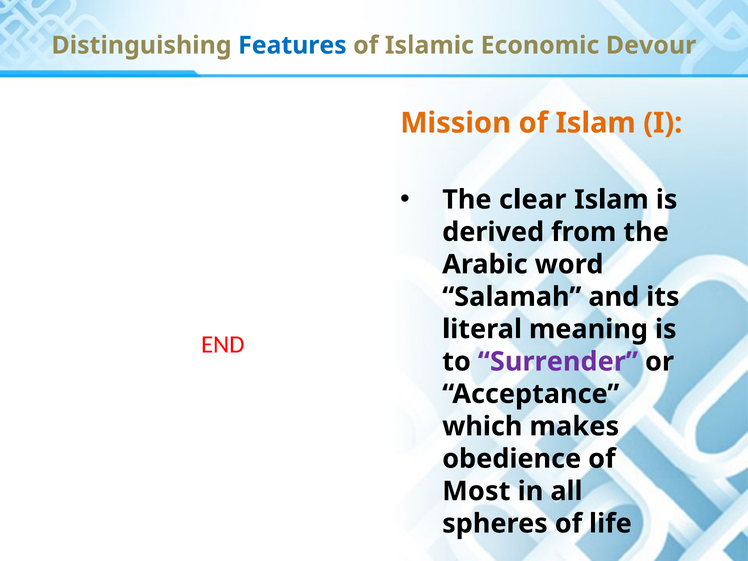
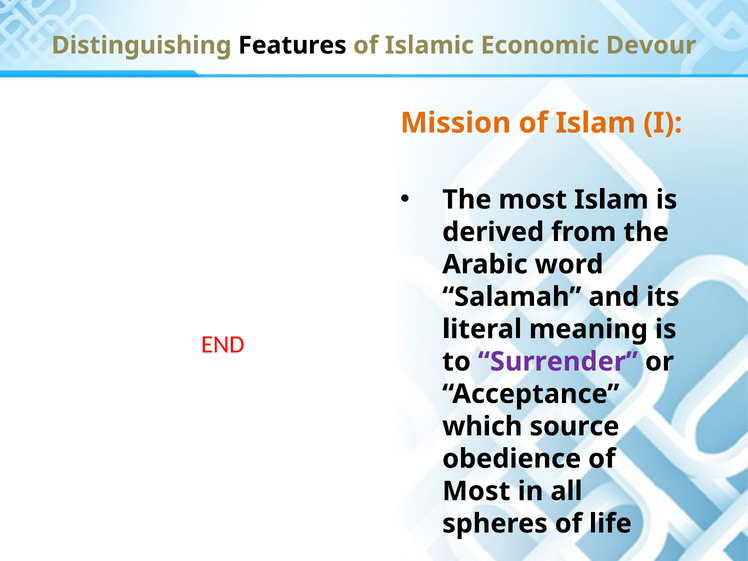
Features colour: blue -> black
The clear: clear -> most
makes: makes -> source
